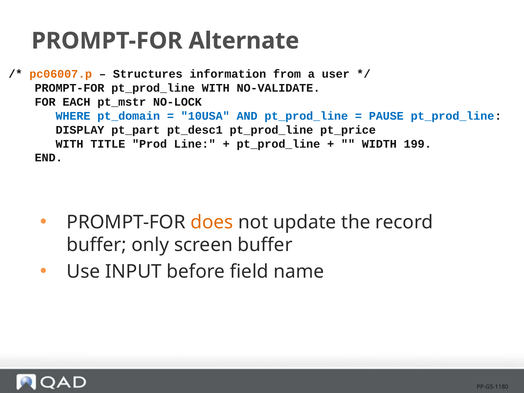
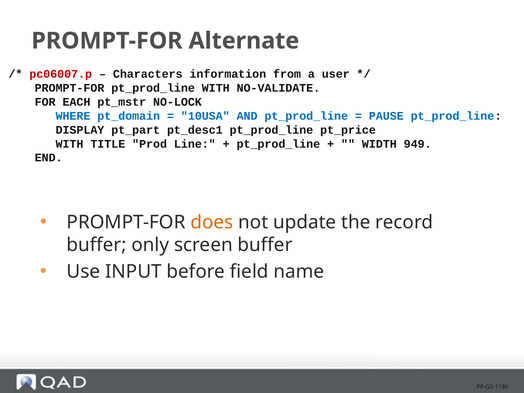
pc06007.p colour: orange -> red
Structures: Structures -> Characters
199: 199 -> 949
